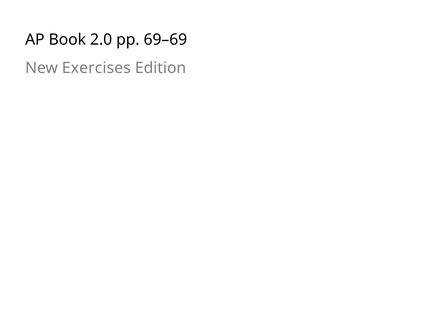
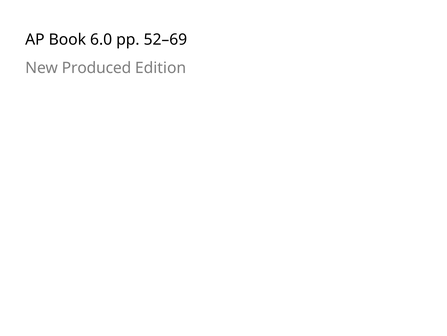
2.0: 2.0 -> 6.0
69–69: 69–69 -> 52–69
Exercises: Exercises -> Produced
